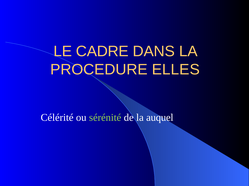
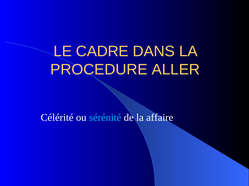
ELLES: ELLES -> ALLER
sérénité colour: light green -> light blue
auquel: auquel -> affaire
